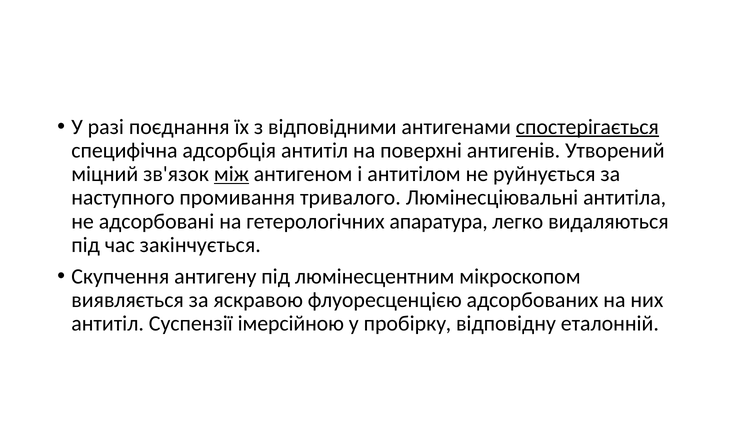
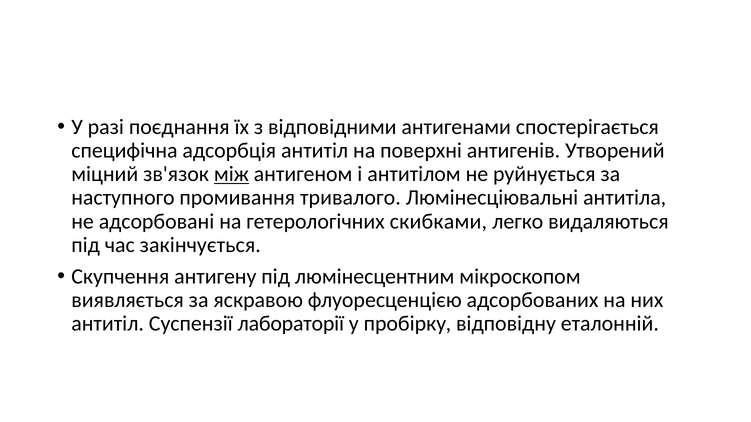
спостерігається underline: present -> none
апаратура: апаратура -> скибками
імерсійною: імерсійною -> лабораторії
